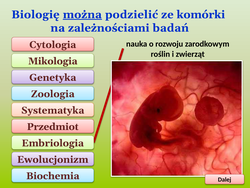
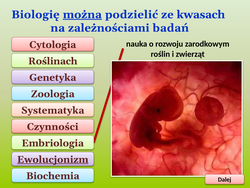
komórki: komórki -> kwasach
Mikologia: Mikologia -> Roślinach
Przedmiot: Przedmiot -> Czynności
Ewolucjonizm underline: none -> present
